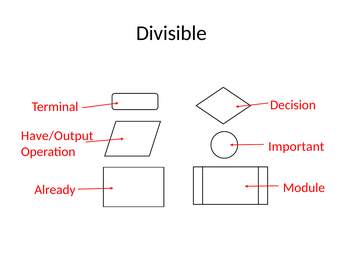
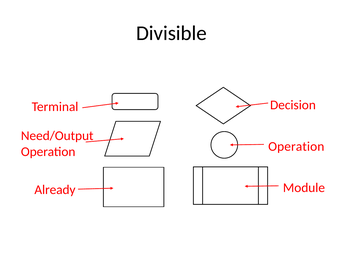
Have/Output: Have/Output -> Need/Output
Important at (296, 147): Important -> Operation
